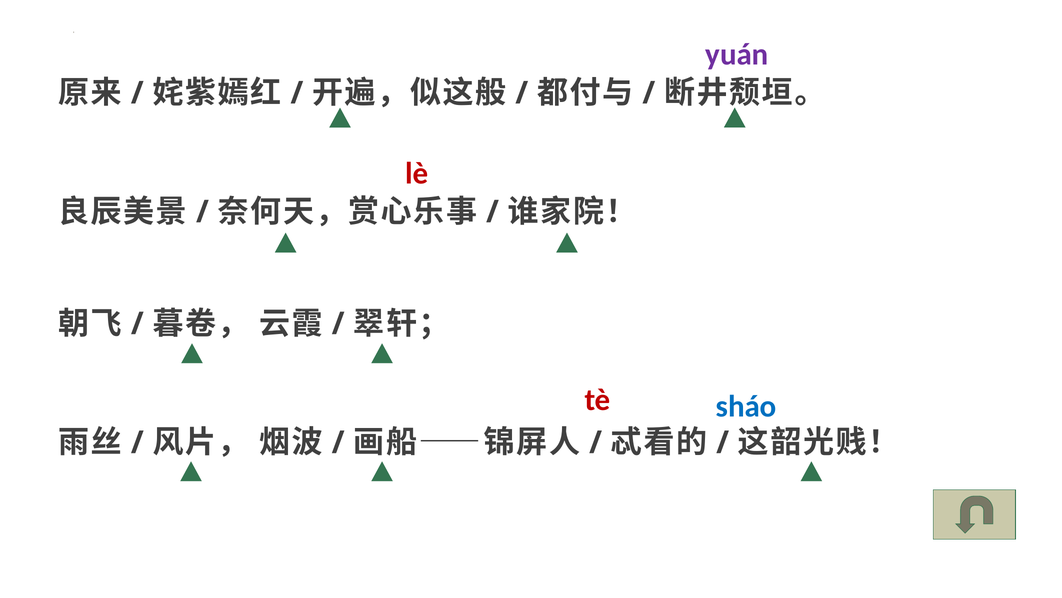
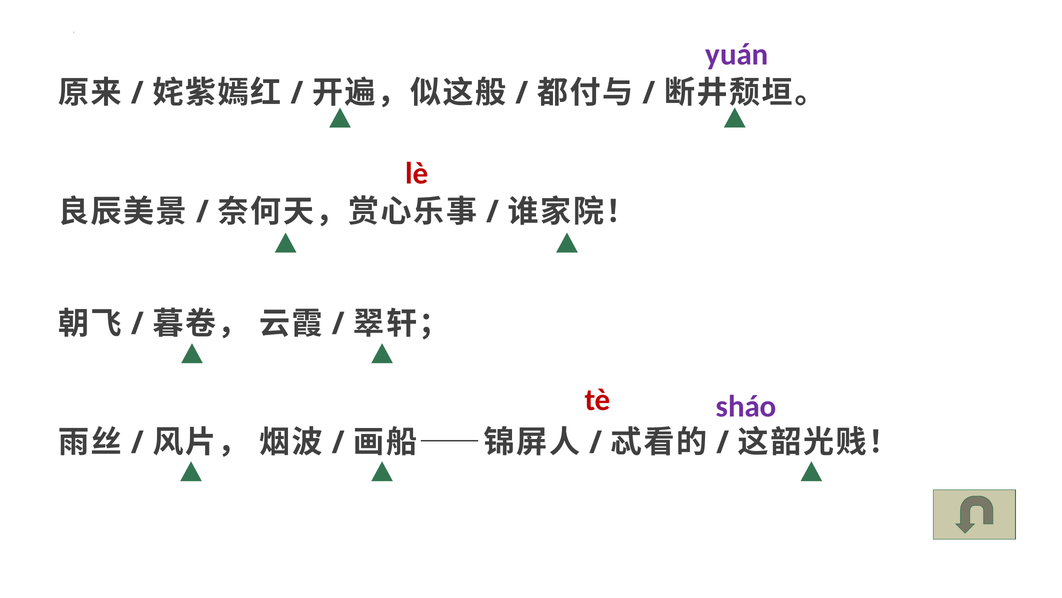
sháo colour: blue -> purple
